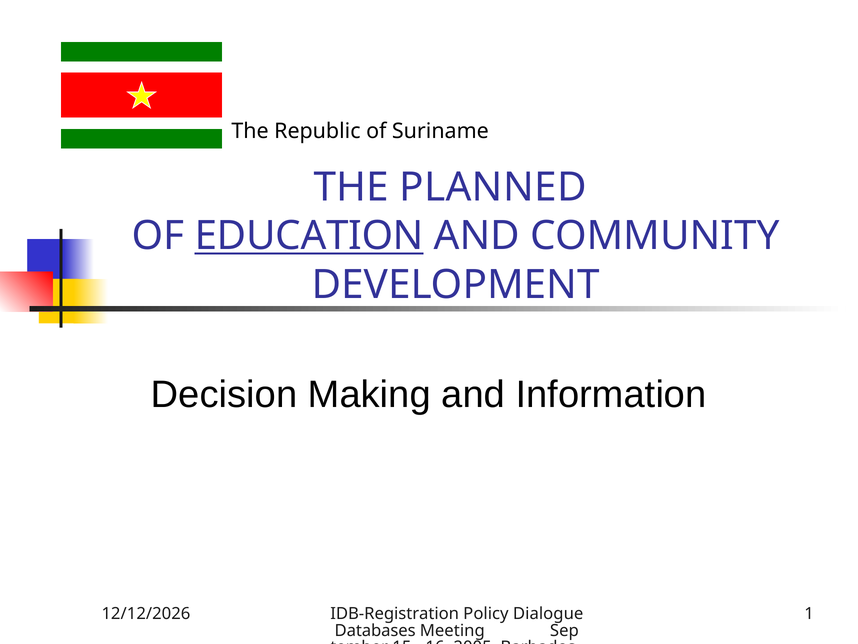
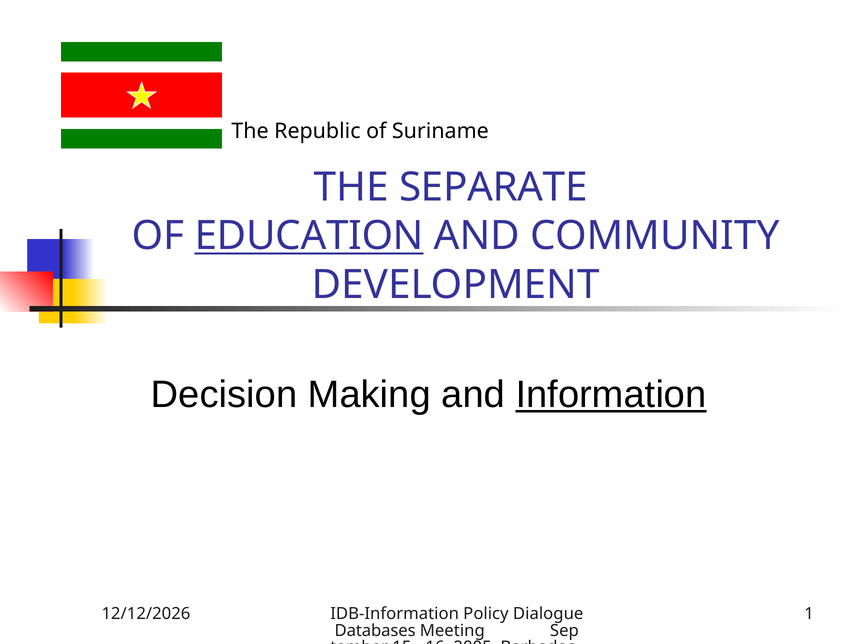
PLANNED: PLANNED -> SEPARATE
Information underline: none -> present
IDB-Registration: IDB-Registration -> IDB-Information
